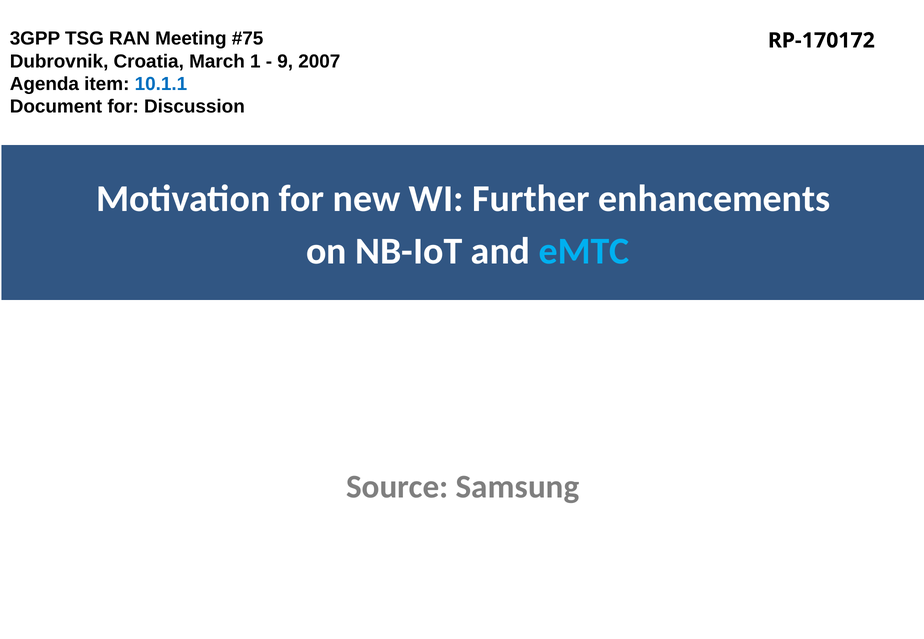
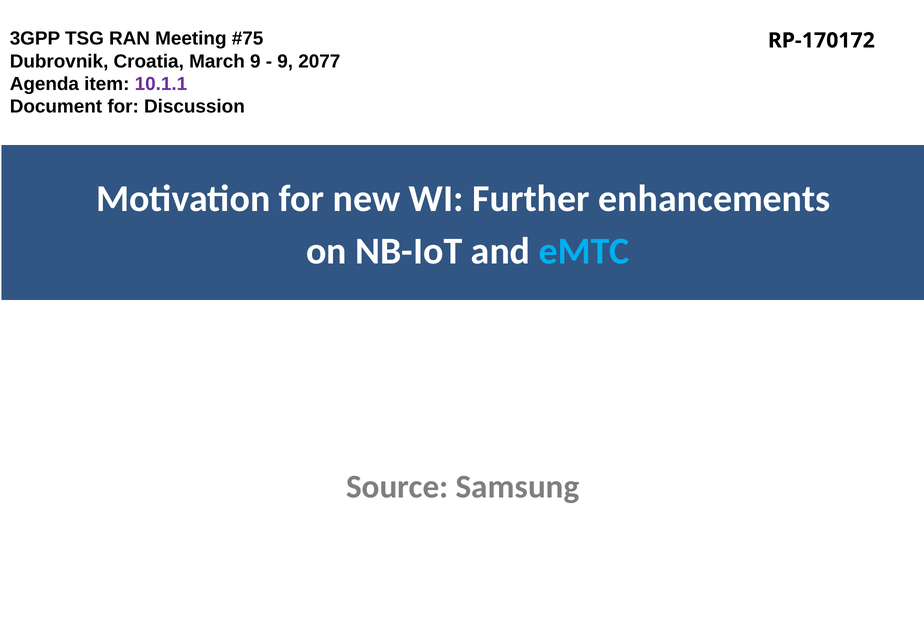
March 1: 1 -> 9
2007: 2007 -> 2077
10.1.1 colour: blue -> purple
